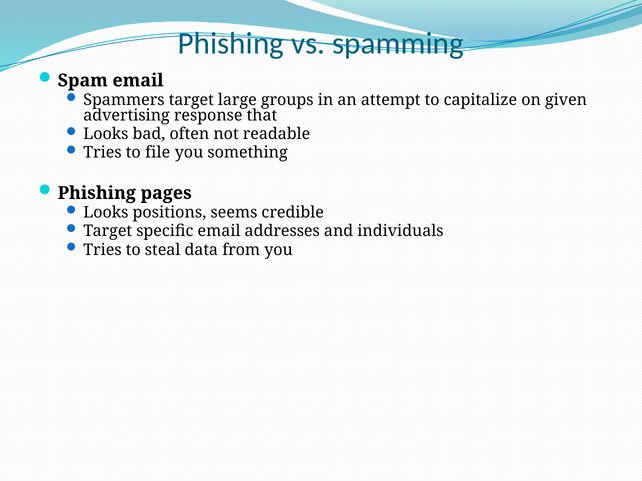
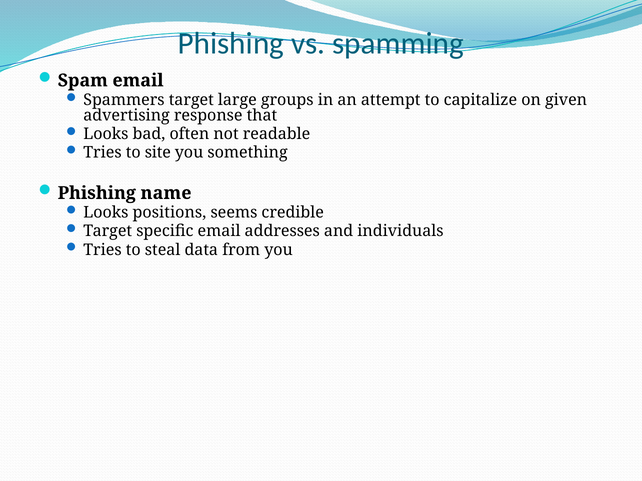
file: file -> site
pages: pages -> name
